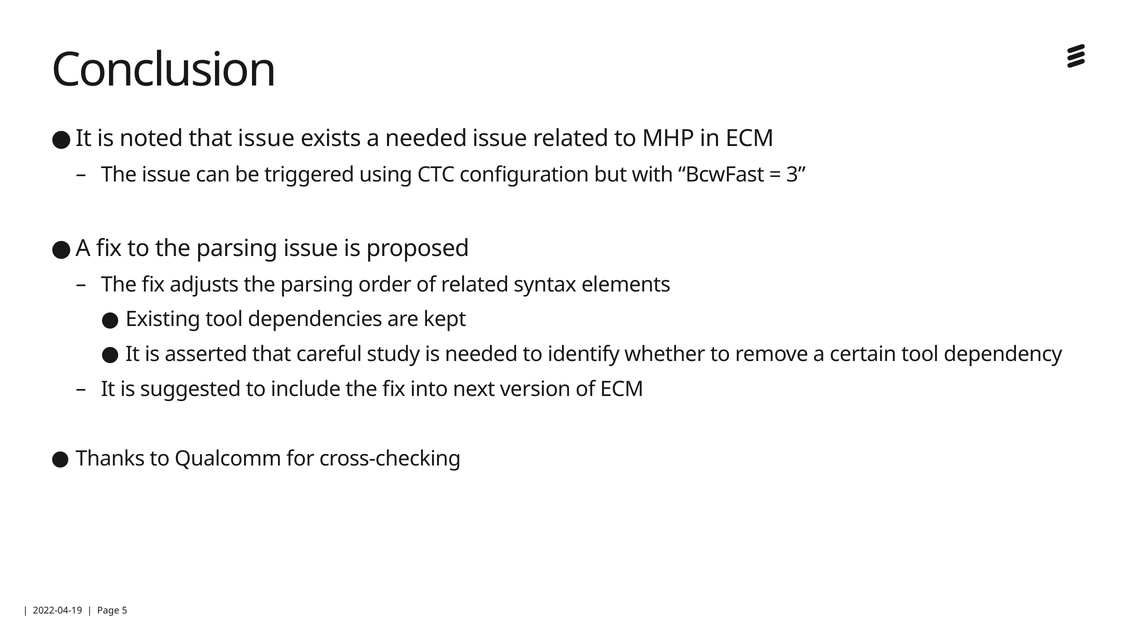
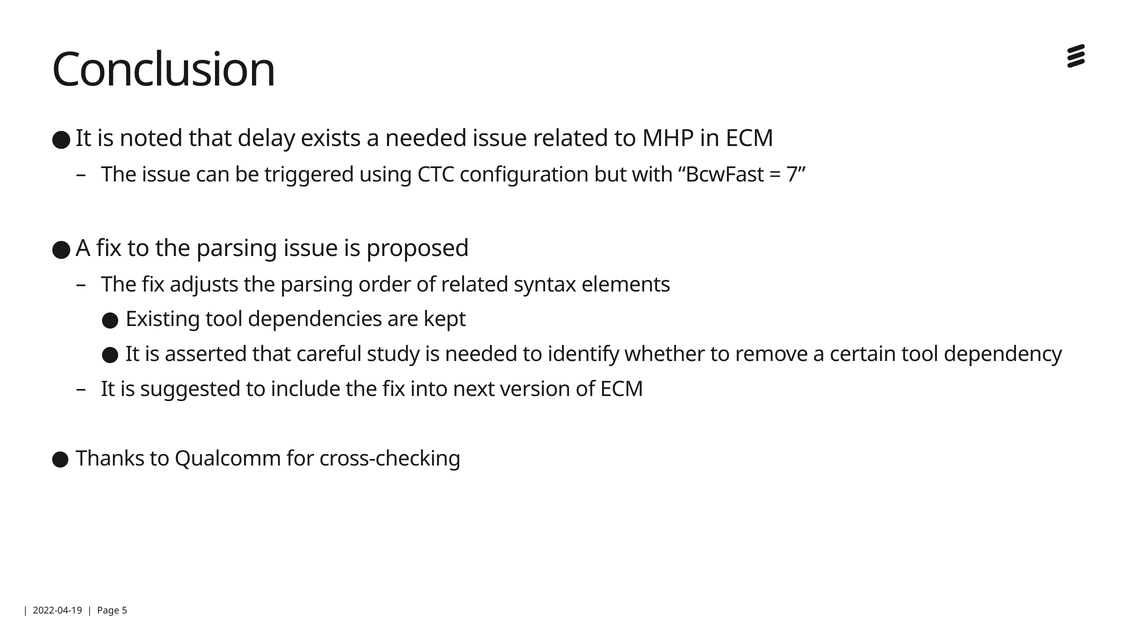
that issue: issue -> delay
3: 3 -> 7
